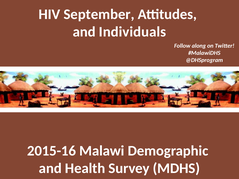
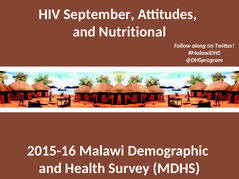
Individuals: Individuals -> Nutritional
